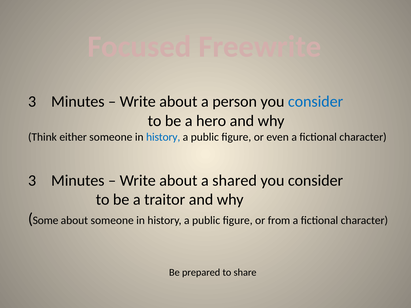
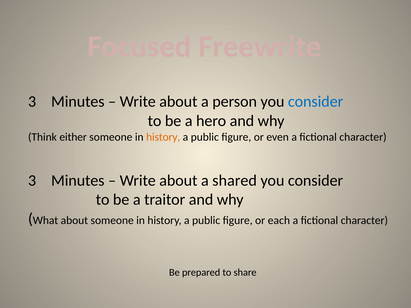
history at (163, 137) colour: blue -> orange
Some: Some -> What
from: from -> each
